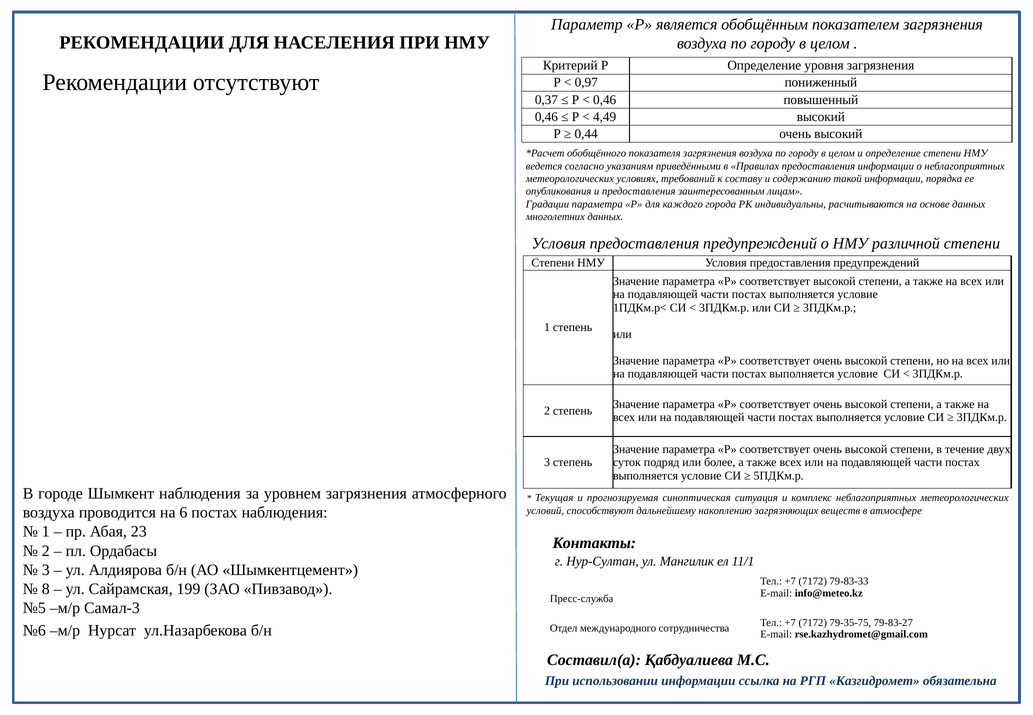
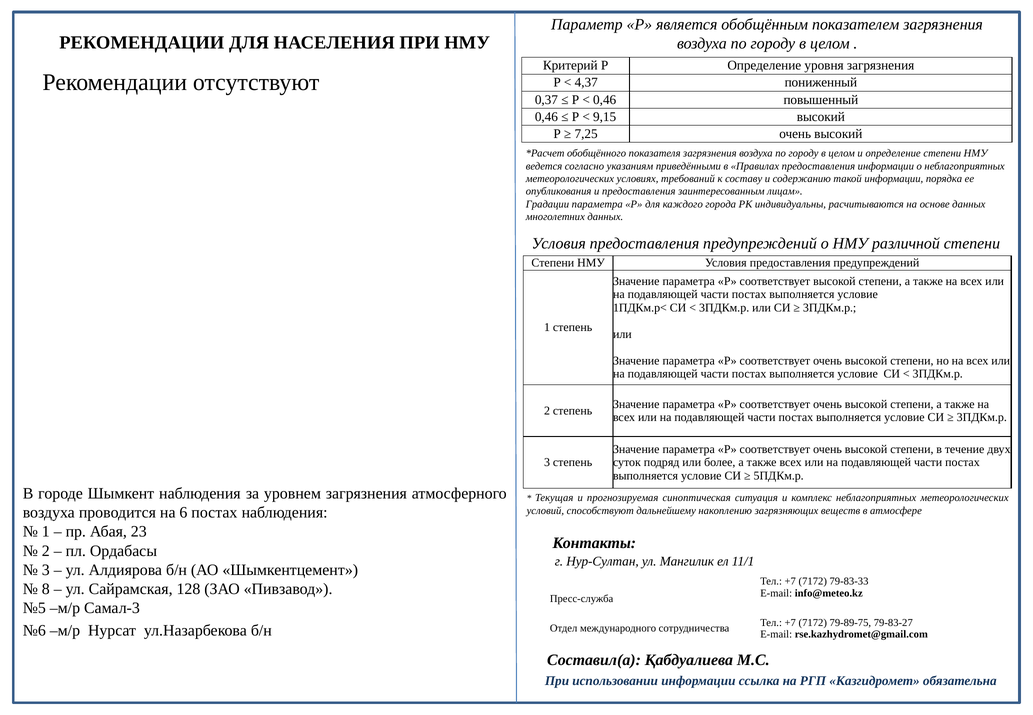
0,97: 0,97 -> 4,37
4,49: 4,49 -> 9,15
0,44: 0,44 -> 7,25
199: 199 -> 128
79-35-75: 79-35-75 -> 79-89-75
